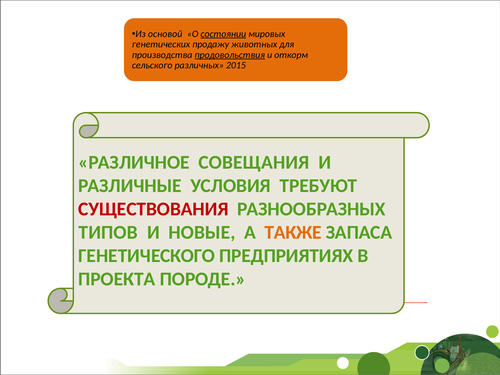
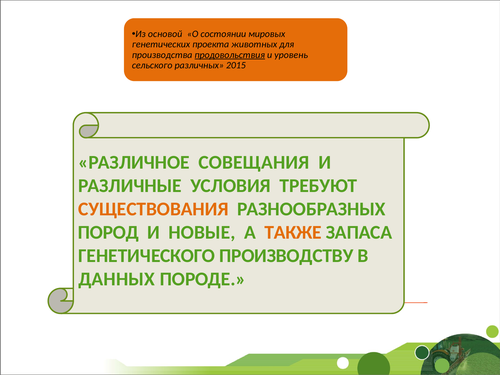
состоянии underline: present -> none
продажу: продажу -> проекта
откорм: откорм -> уровень
СУЩЕСТВОВАНИЯ colour: red -> orange
ТИПОВ: ТИПОВ -> ПОРОД
ПРЕДПРИЯТИЯХ: ПРЕДПРИЯТИЯХ -> ПРОИЗВОДСТВУ
ПРОЕКТА: ПРОЕКТА -> ДАННЫХ
